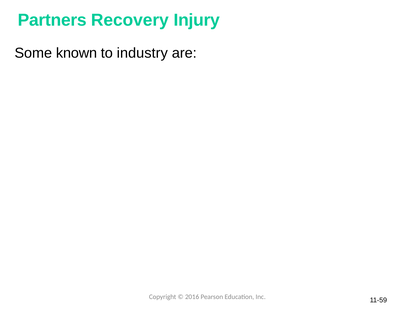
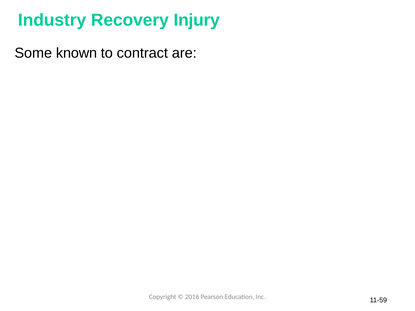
Partners: Partners -> Industry
industry: industry -> contract
